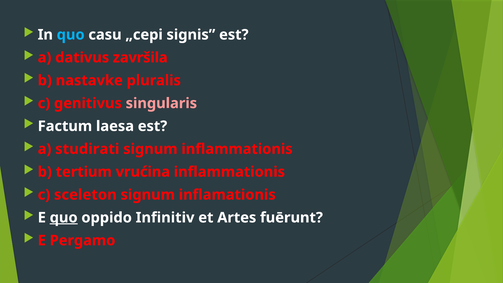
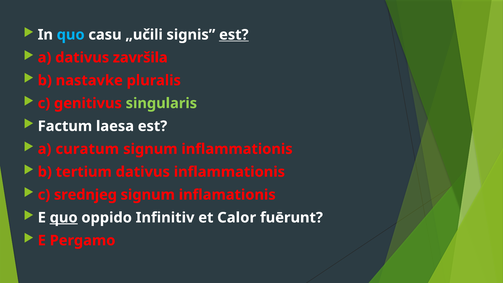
„cepi: „cepi -> „učili
est at (234, 35) underline: none -> present
singularis colour: pink -> light green
studirati: studirati -> curatum
tertium vrućina: vrućina -> dativus
sceleton: sceleton -> srednjeg
Artes: Artes -> Calor
